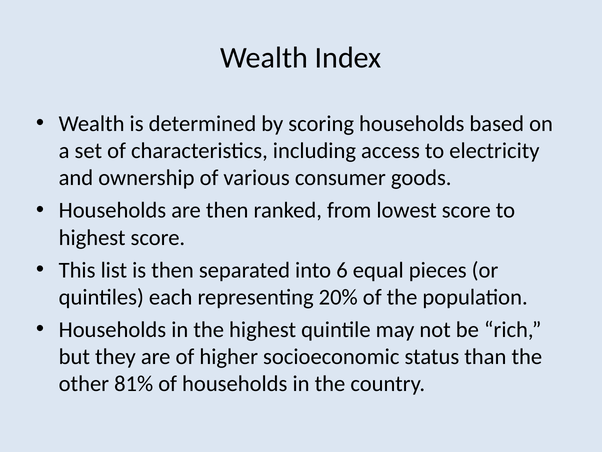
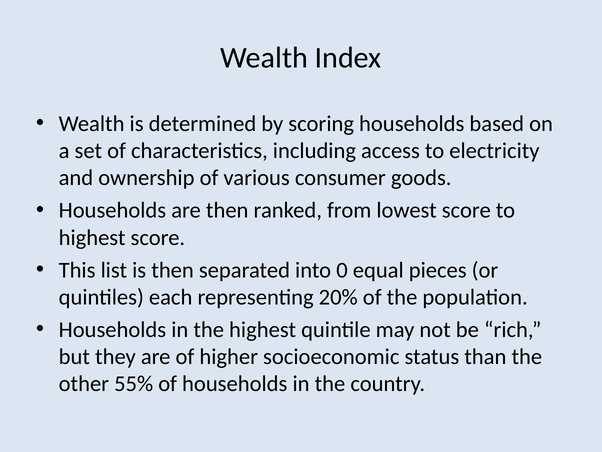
6: 6 -> 0
81%: 81% -> 55%
